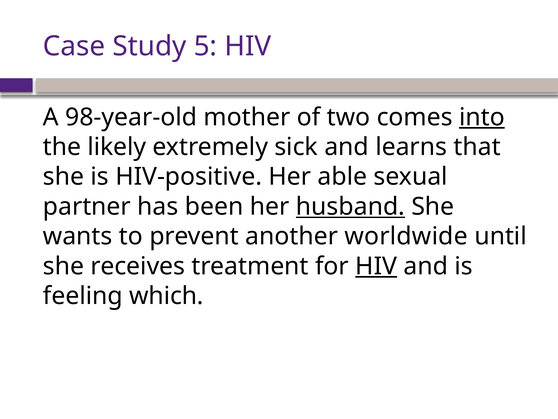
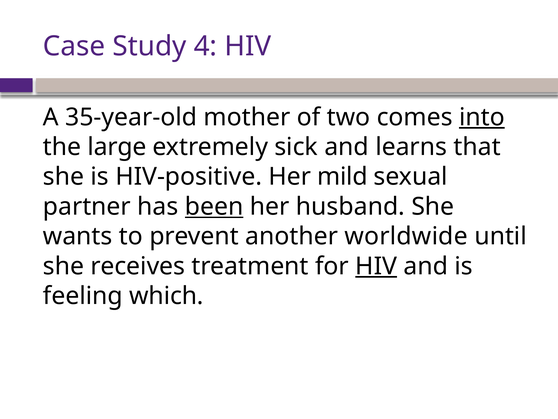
5: 5 -> 4
98-year-old: 98-year-old -> 35-year-old
likely: likely -> large
able: able -> mild
been underline: none -> present
husband underline: present -> none
